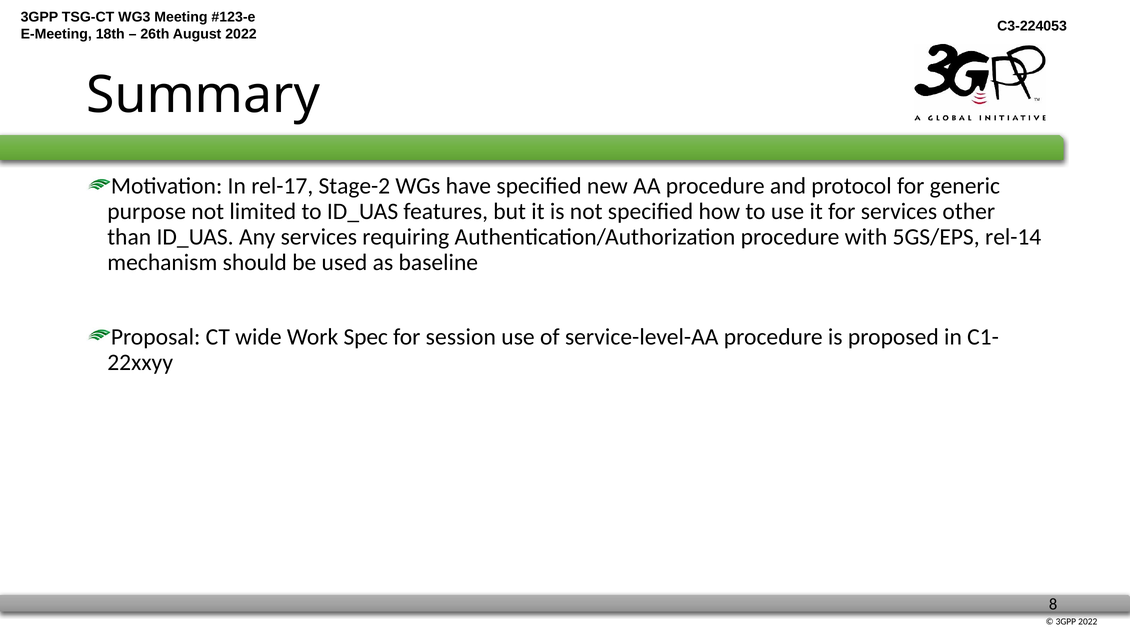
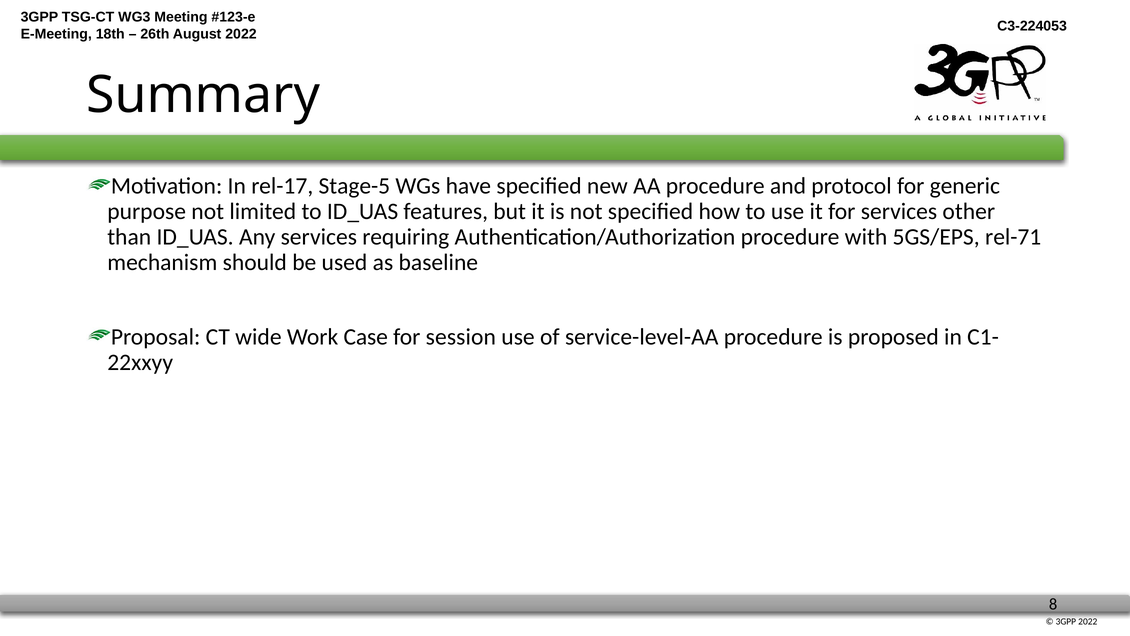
Stage-2: Stage-2 -> Stage-5
rel-14: rel-14 -> rel-71
Spec: Spec -> Case
